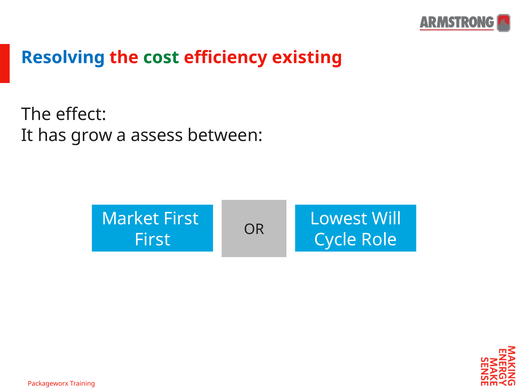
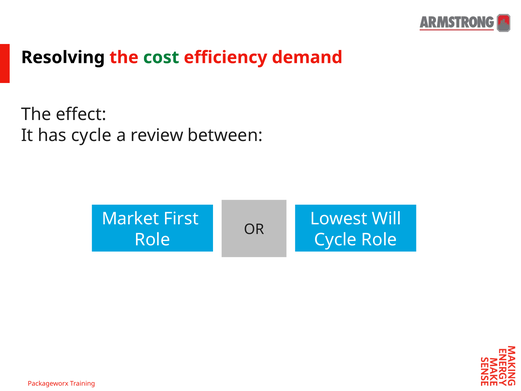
Resolving colour: blue -> black
existing: existing -> demand
has grow: grow -> cycle
assess: assess -> review
First at (152, 240): First -> Role
